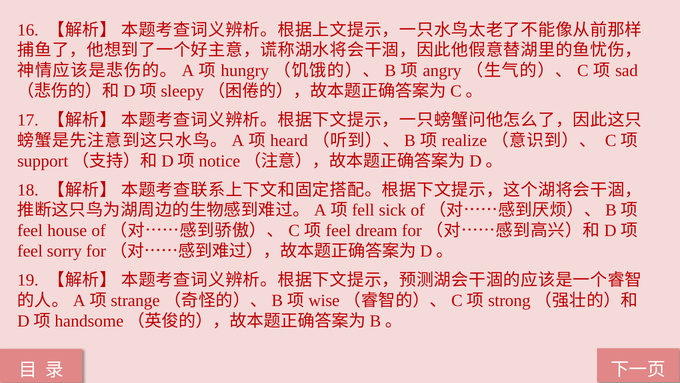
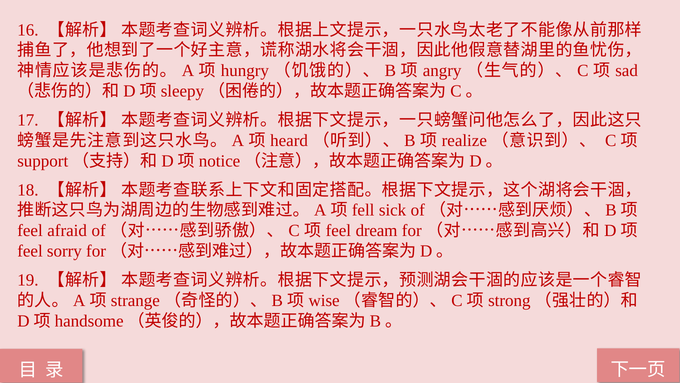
house: house -> afraid
